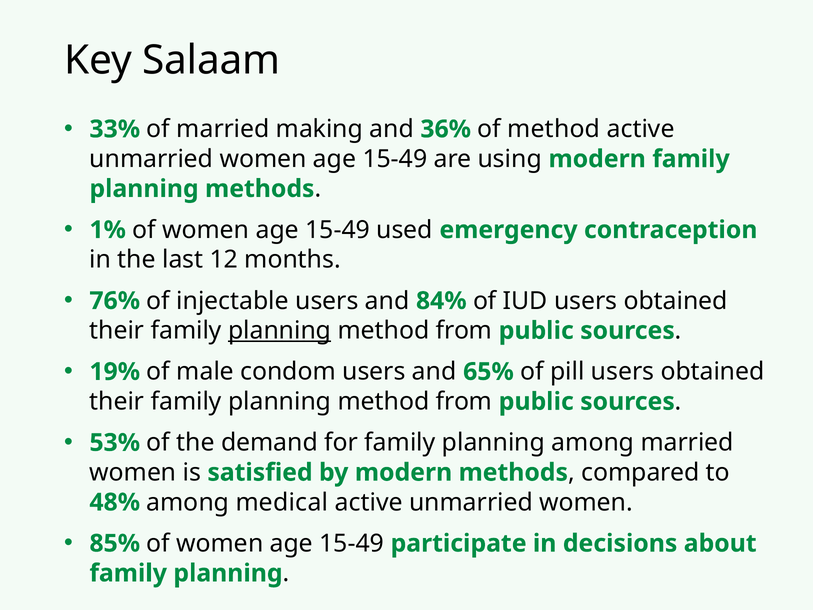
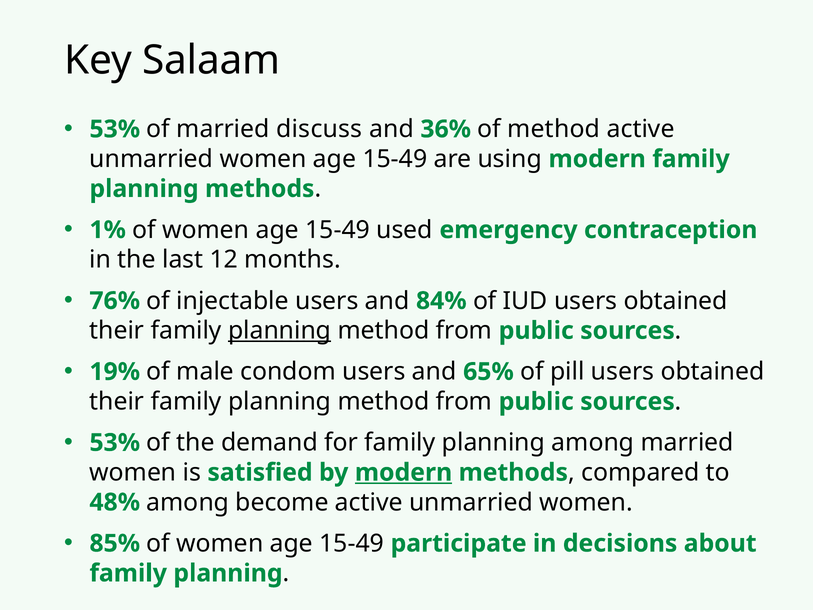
33% at (115, 129): 33% -> 53%
making: making -> discuss
modern at (403, 472) underline: none -> present
medical: medical -> become
